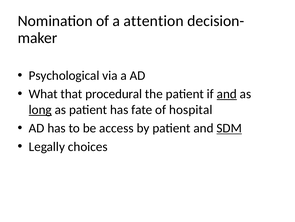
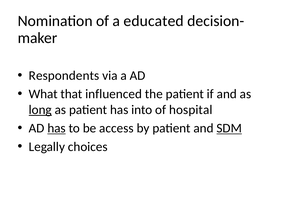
attention: attention -> educated
Psychological: Psychological -> Respondents
procedural: procedural -> influenced
and at (227, 94) underline: present -> none
fate: fate -> into
has at (57, 128) underline: none -> present
